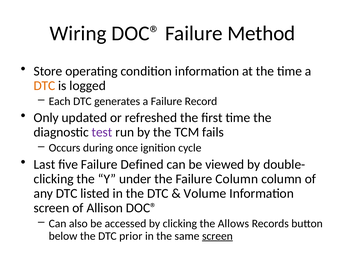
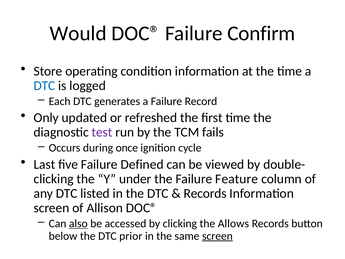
Wiring: Wiring -> Would
Method: Method -> Confirm
DTC at (44, 86) colour: orange -> blue
Failure Column: Column -> Feature
Volume at (205, 193): Volume -> Records
also underline: none -> present
